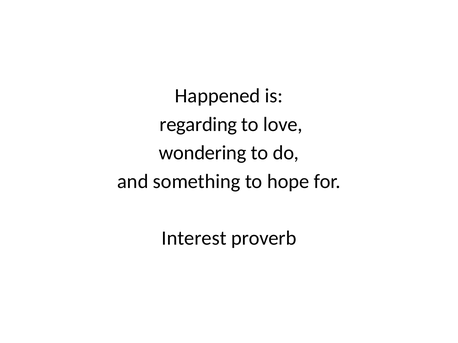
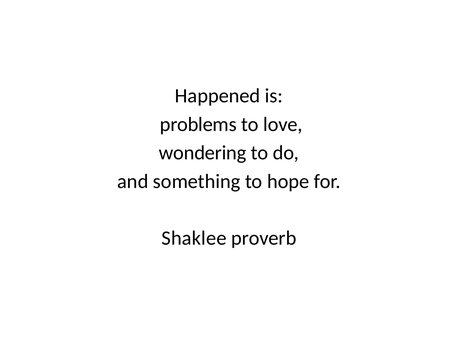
regarding: regarding -> problems
Interest: Interest -> Shaklee
